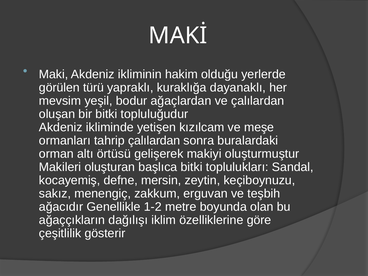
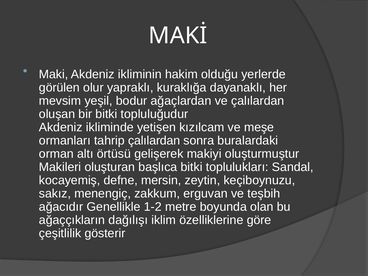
türü: türü -> olur
